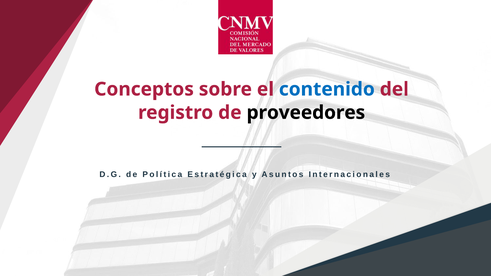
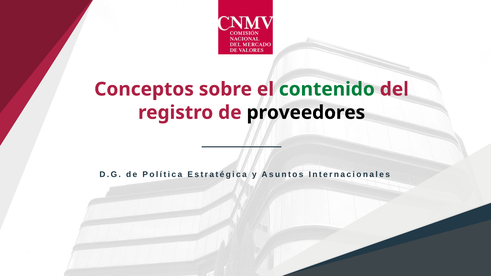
contenido colour: blue -> green
